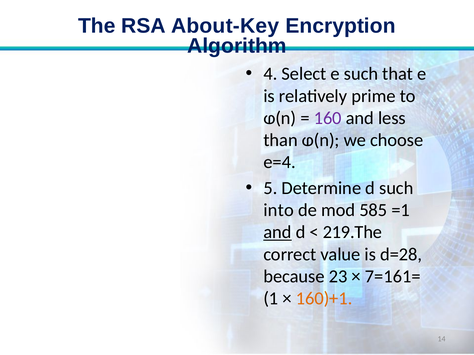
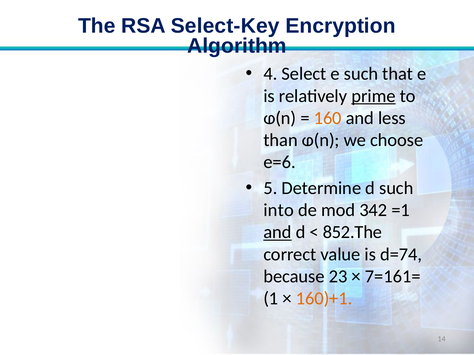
About-Key: About-Key -> Select-Key
prime underline: none -> present
160 colour: purple -> orange
e=4: e=4 -> e=6
585: 585 -> 342
219.The: 219.The -> 852.The
d=28: d=28 -> d=74
